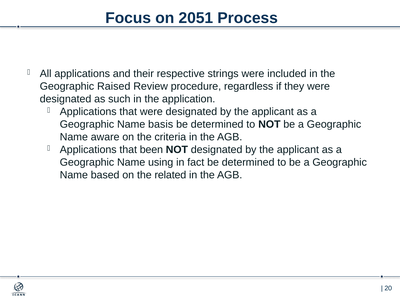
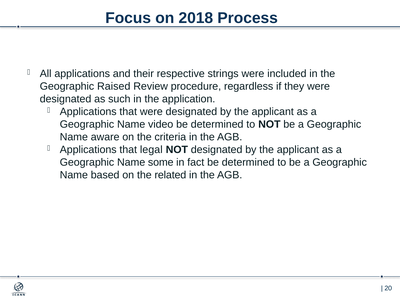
2051: 2051 -> 2018
basis: basis -> video
been: been -> legal
using: using -> some
